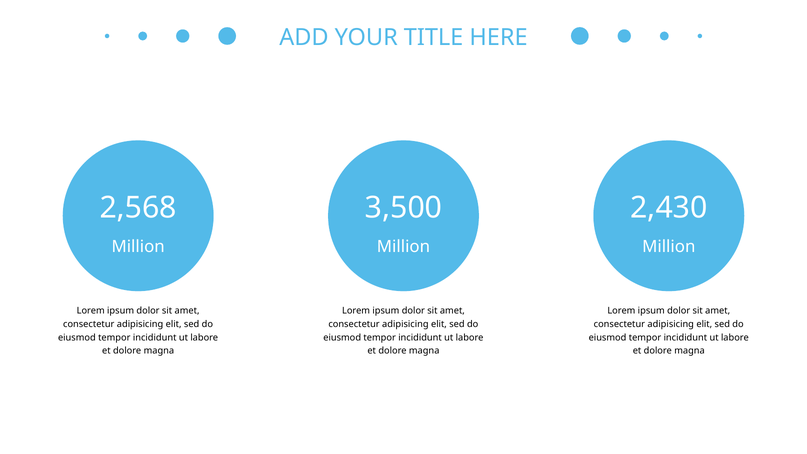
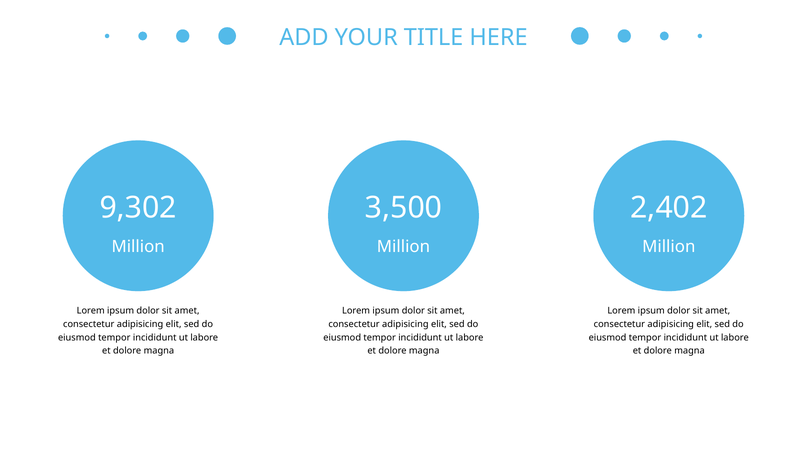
2,568: 2,568 -> 9,302
2,430: 2,430 -> 2,402
